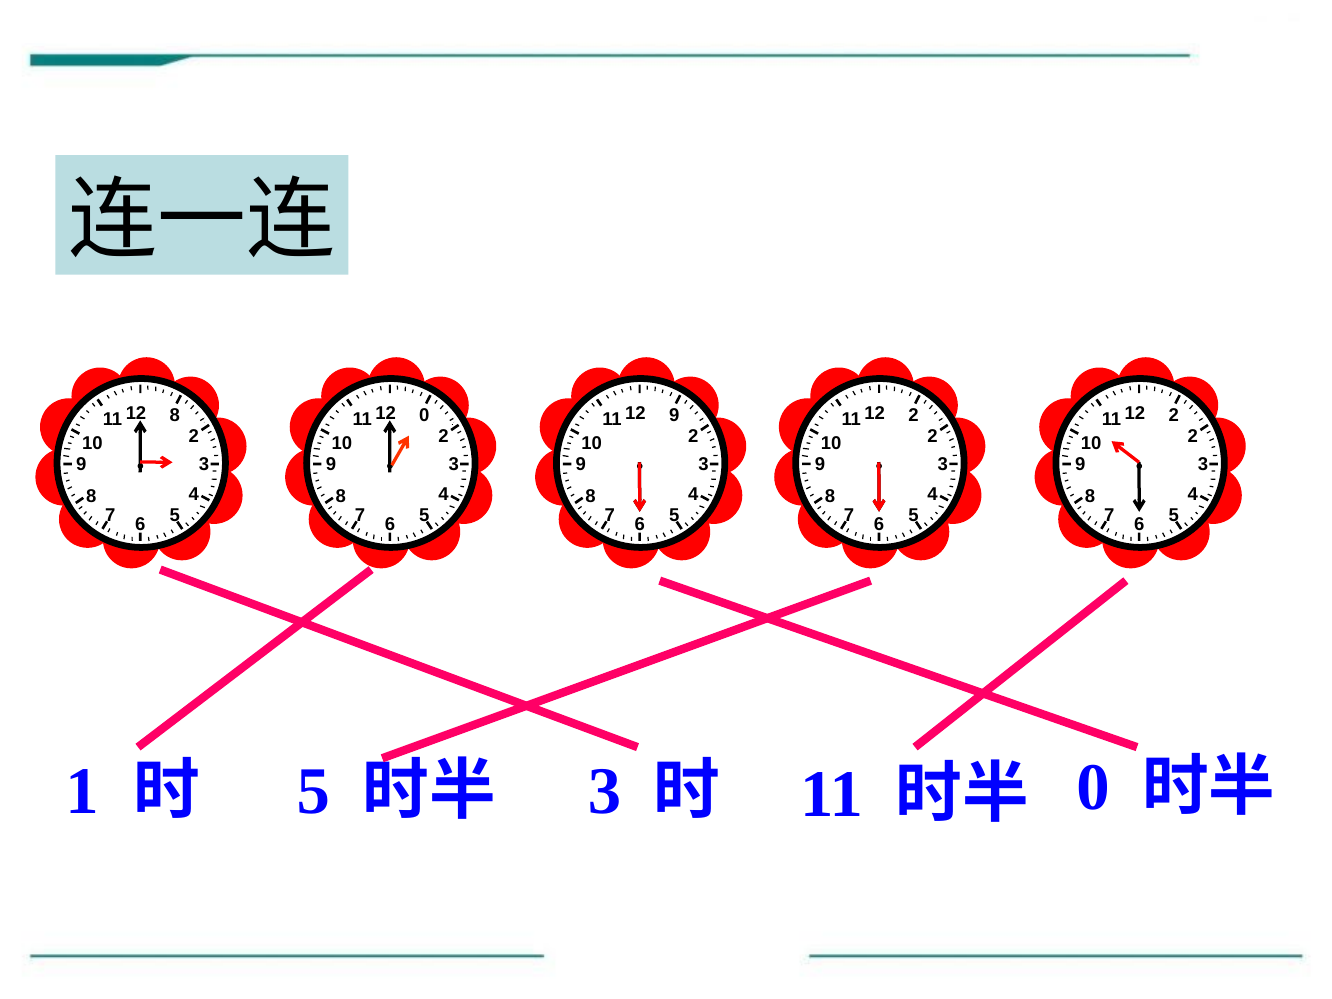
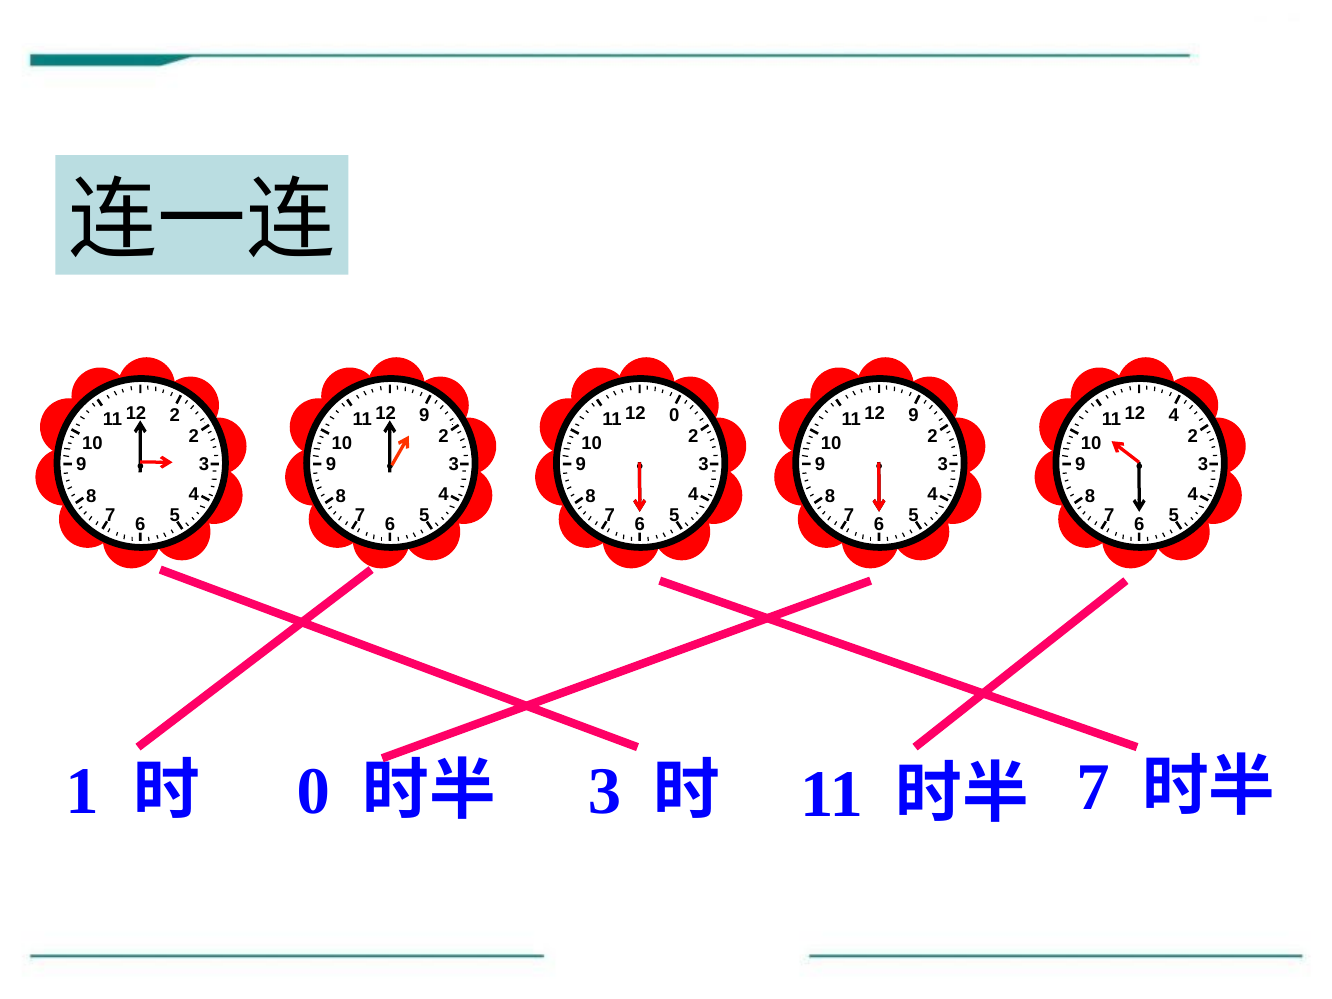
11 8: 8 -> 2
0 at (424, 416): 0 -> 9
11 9: 9 -> 0
2 at (913, 415): 2 -> 9
2 at (1174, 416): 2 -> 4
5 at (313, 792): 5 -> 0
0 at (1093, 787): 0 -> 7
